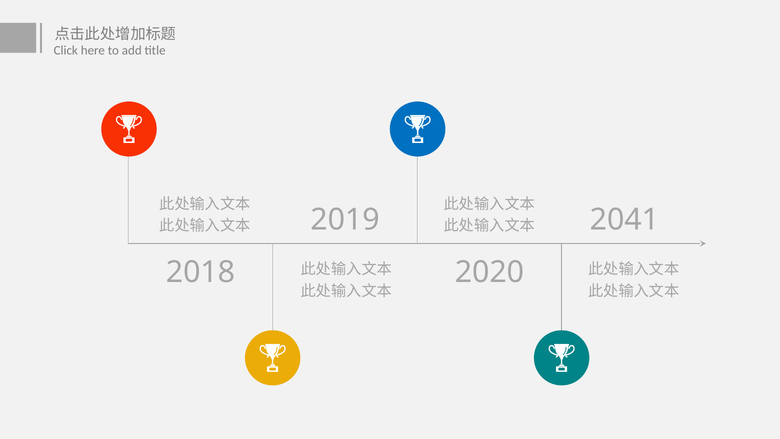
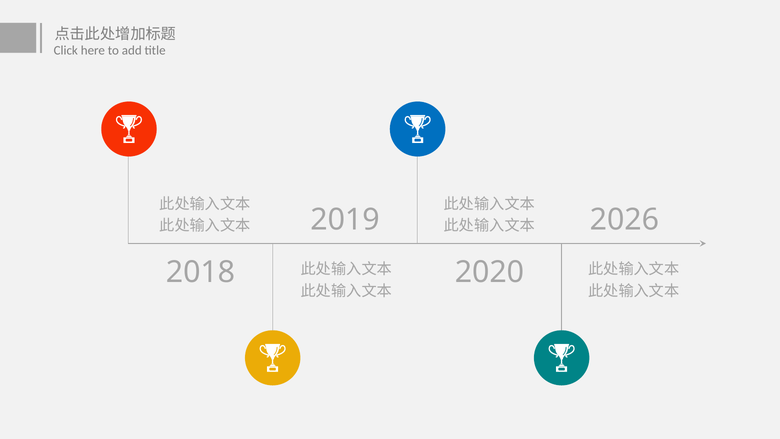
2041: 2041 -> 2026
